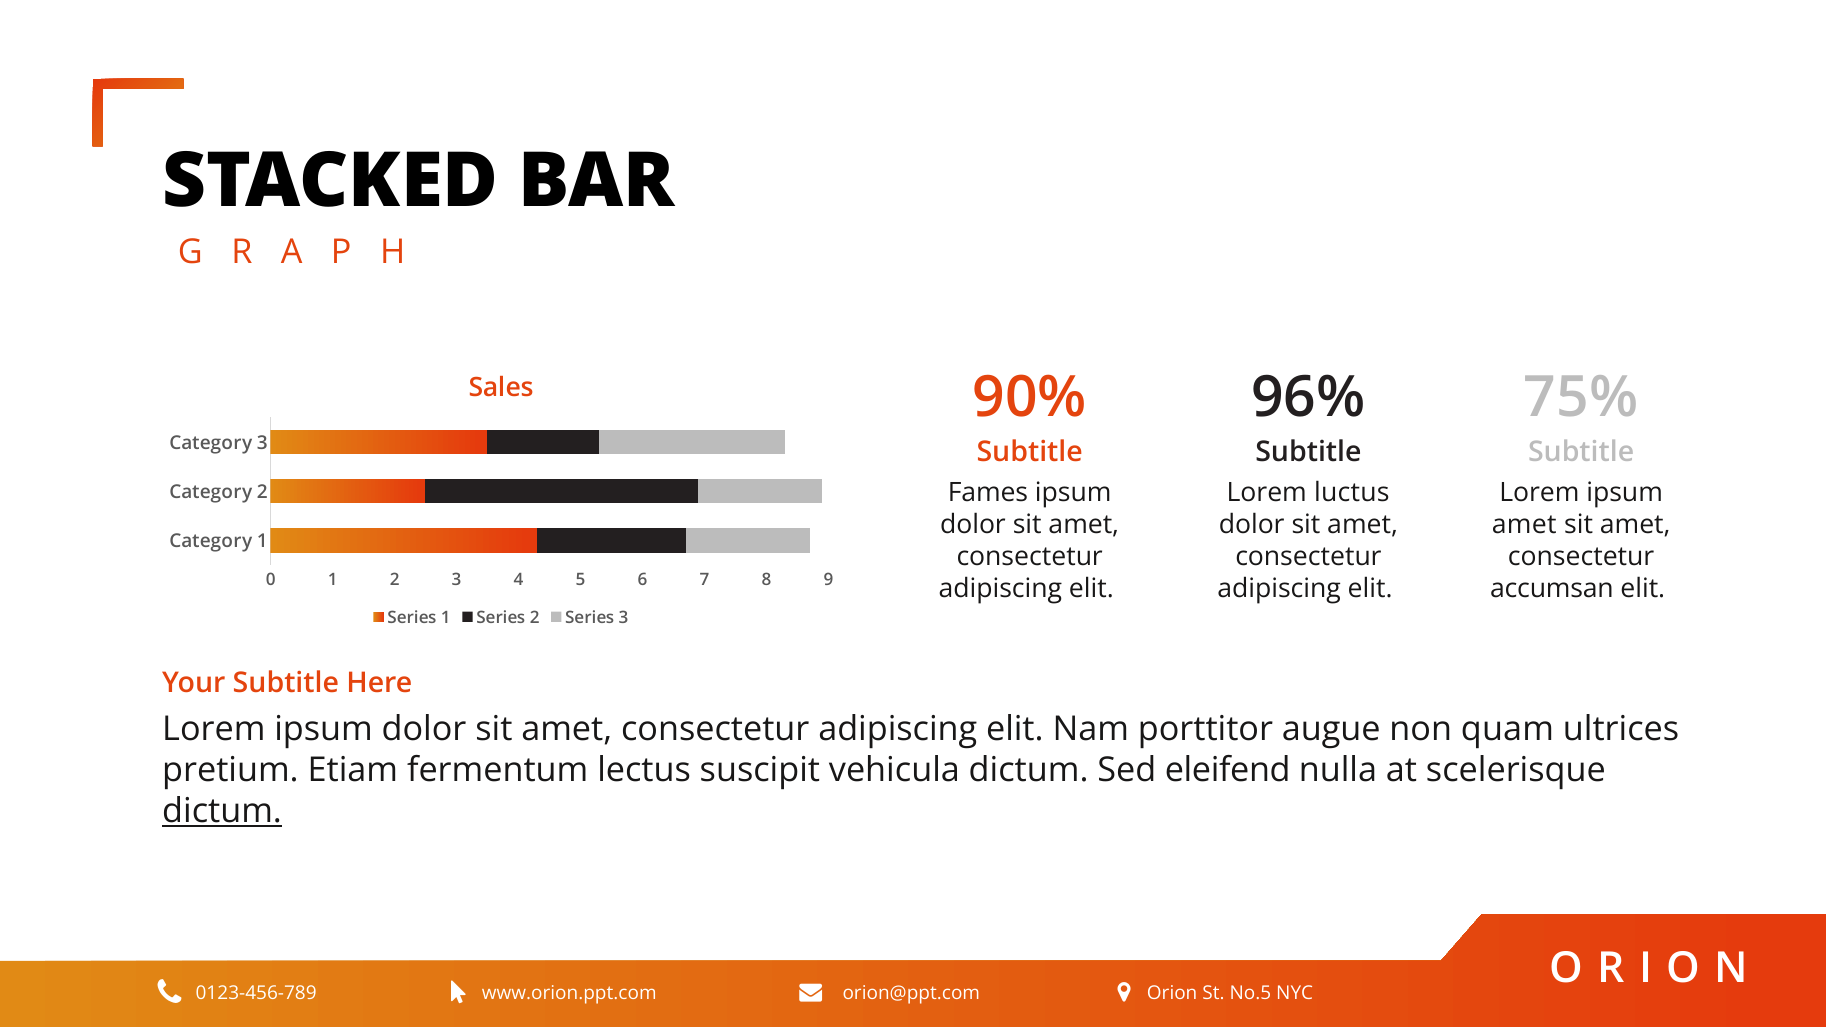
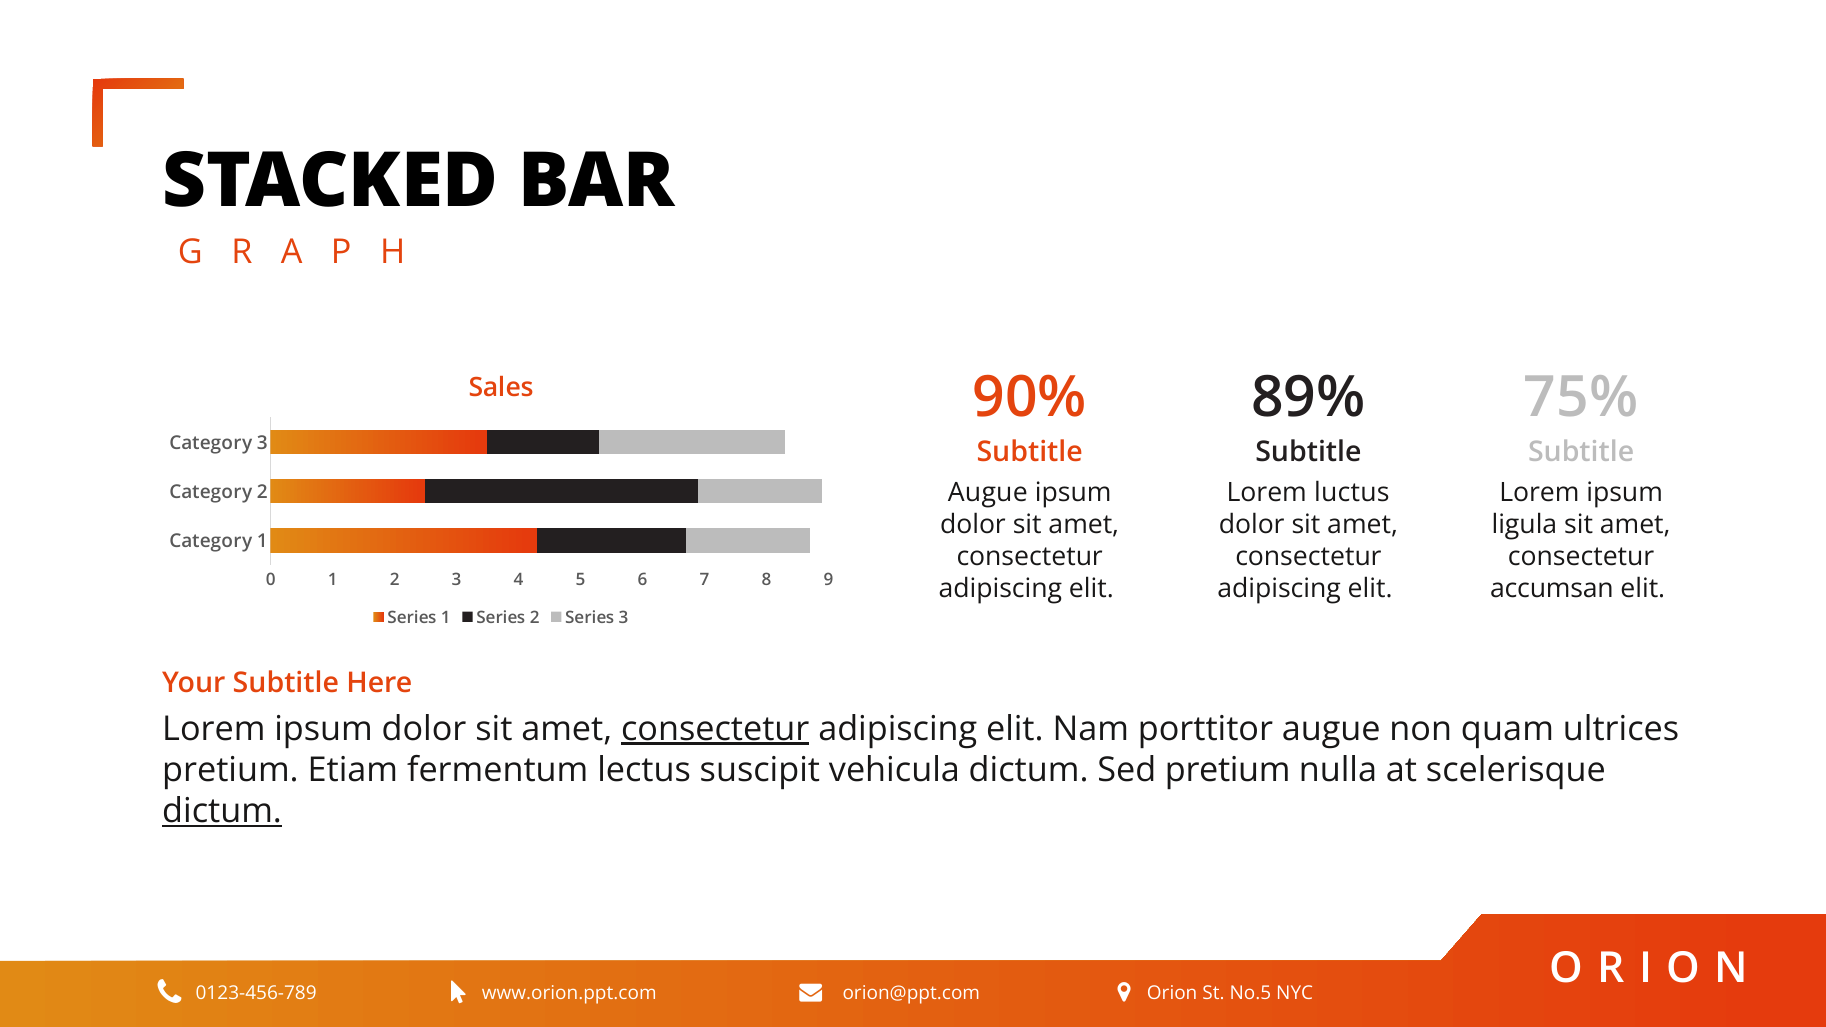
96%: 96% -> 89%
Fames at (988, 492): Fames -> Augue
amet at (1524, 524): amet -> ligula
consectetur at (715, 729) underline: none -> present
Sed eleifend: eleifend -> pretium
